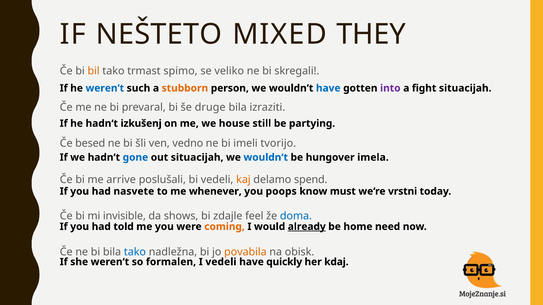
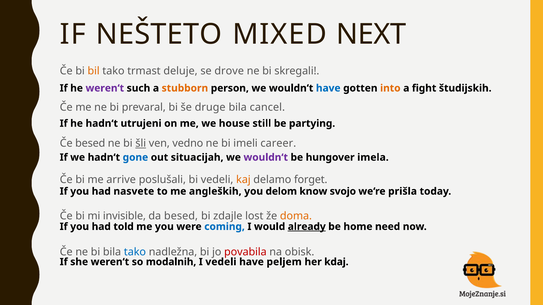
THEY: THEY -> NEXT
spimo: spimo -> deluje
veliko: veliko -> drove
weren‘t at (105, 88) colour: blue -> purple
into colour: purple -> orange
fight situacijah: situacijah -> študijskih
izraziti: izraziti -> cancel
izkušenj: izkušenj -> utrujeni
šli underline: none -> present
tvorijo: tvorijo -> career
wouldn‘t at (266, 158) colour: blue -> purple
spend: spend -> forget
whenever: whenever -> angleških
poops: poops -> delom
must: must -> svojo
vrstni: vrstni -> prišla
da shows: shows -> besed
feel: feel -> lost
doma colour: blue -> orange
coming colour: orange -> blue
povabila colour: orange -> red
formalen: formalen -> modalnih
quickly: quickly -> peljem
